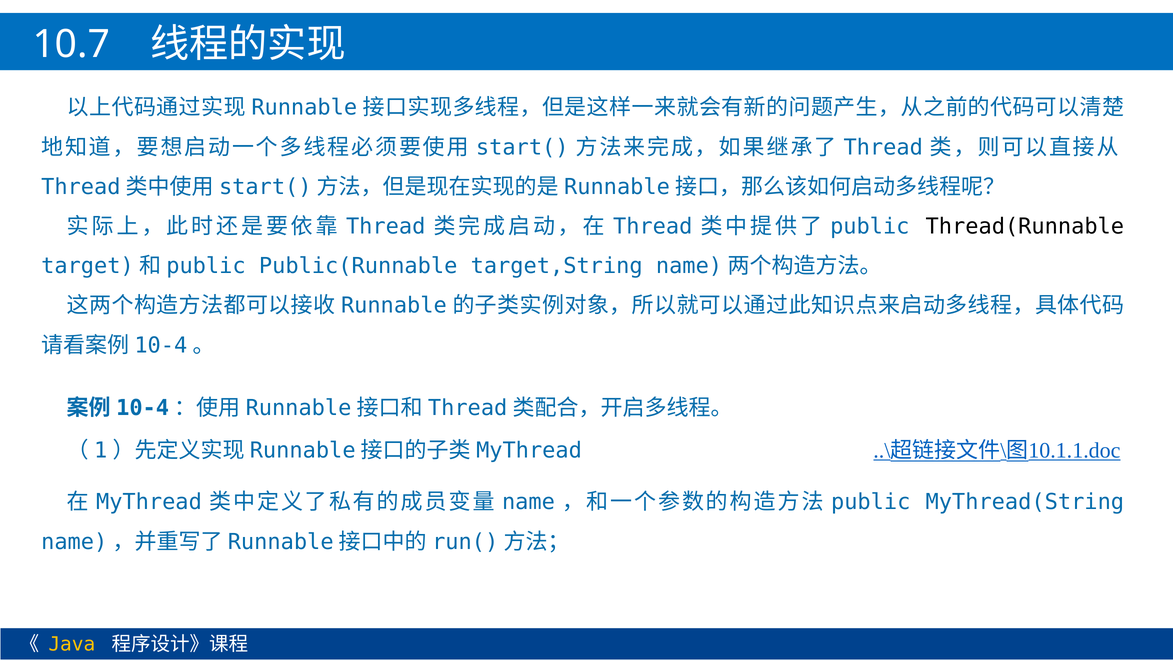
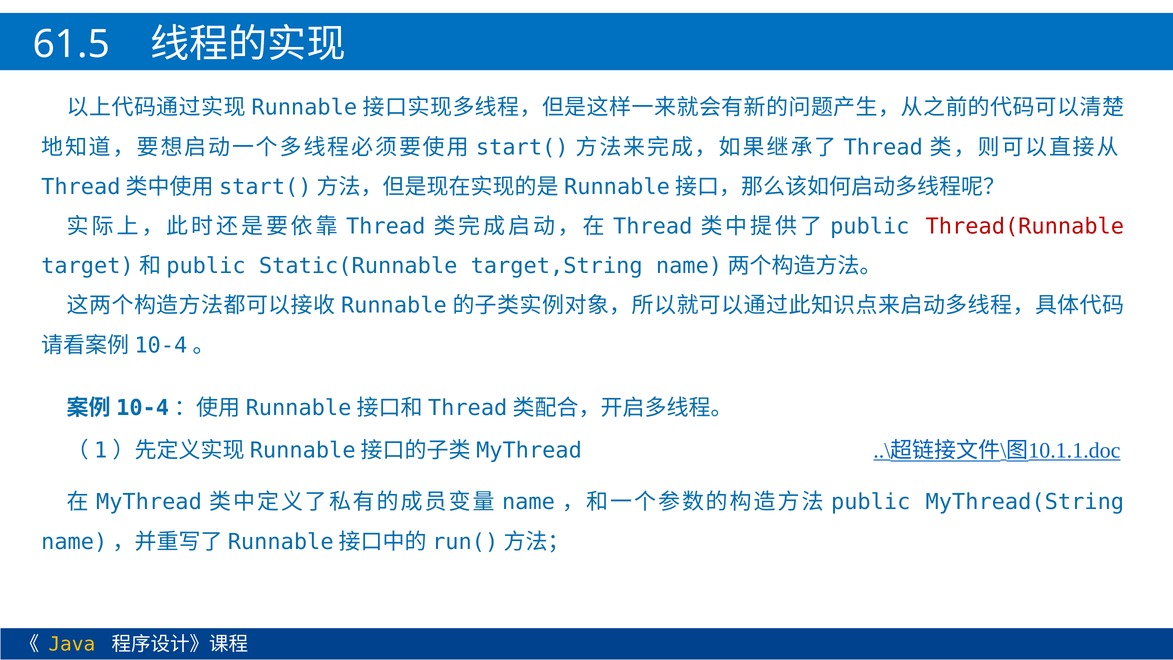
10.7: 10.7 -> 61.5
Thread(Runnable colour: black -> red
Public(Runnable: Public(Runnable -> Static(Runnable
